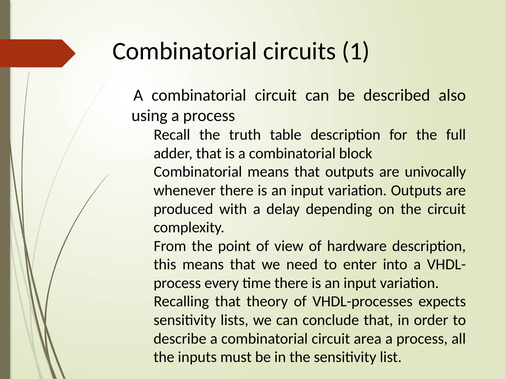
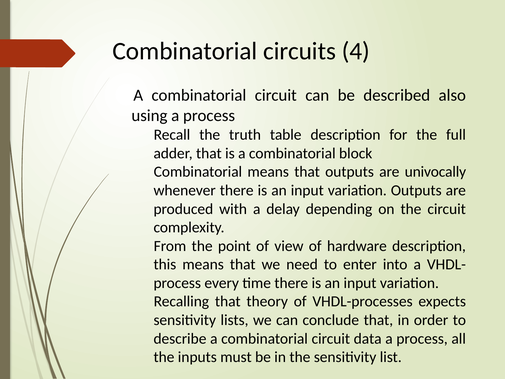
1: 1 -> 4
area: area -> data
